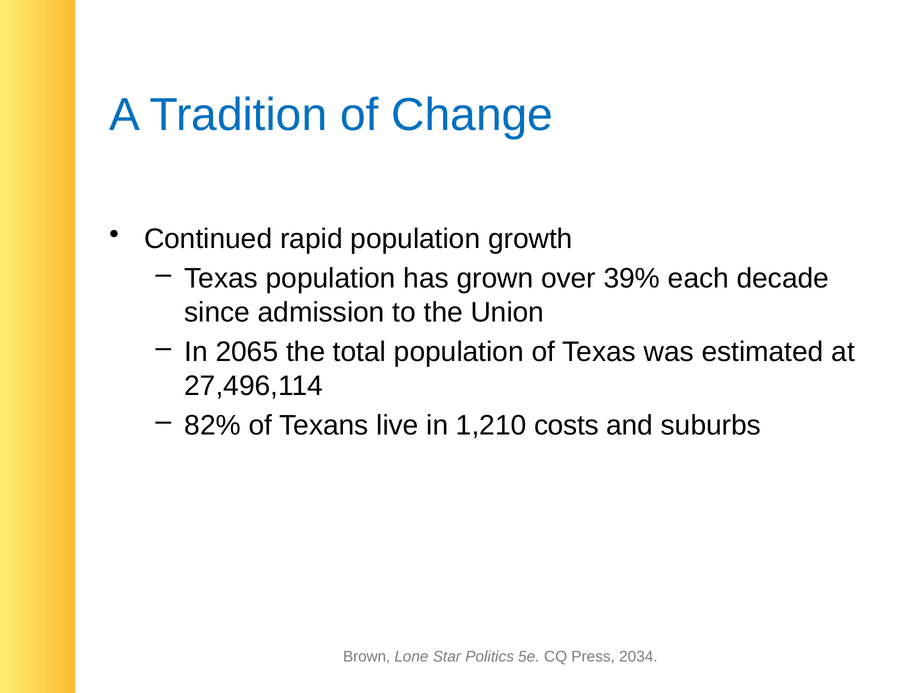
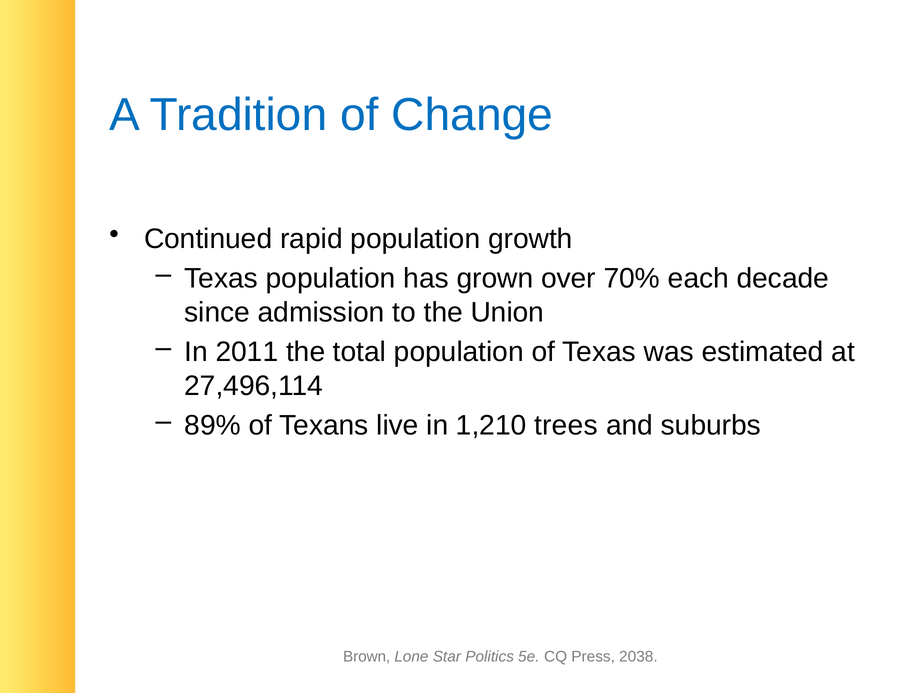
39%: 39% -> 70%
2065: 2065 -> 2011
82%: 82% -> 89%
costs: costs -> trees
2034: 2034 -> 2038
